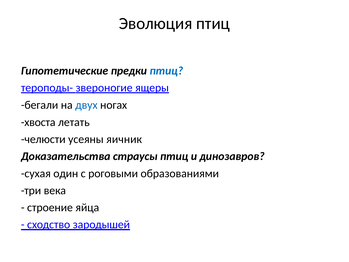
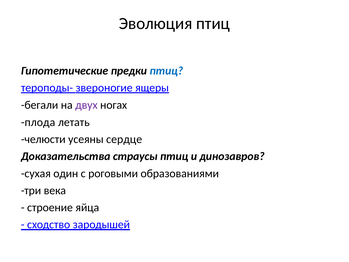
двух colour: blue -> purple
хвоста: хвоста -> плода
яичник: яичник -> сердце
